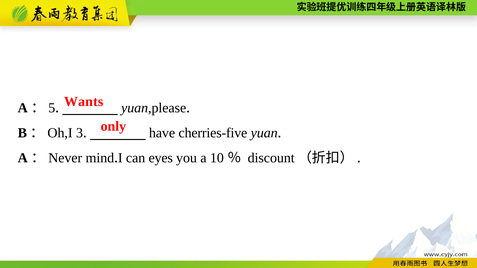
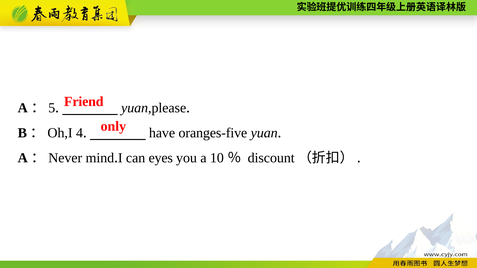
Wants: Wants -> Friend
3: 3 -> 4
cherries-five: cherries-five -> oranges-five
